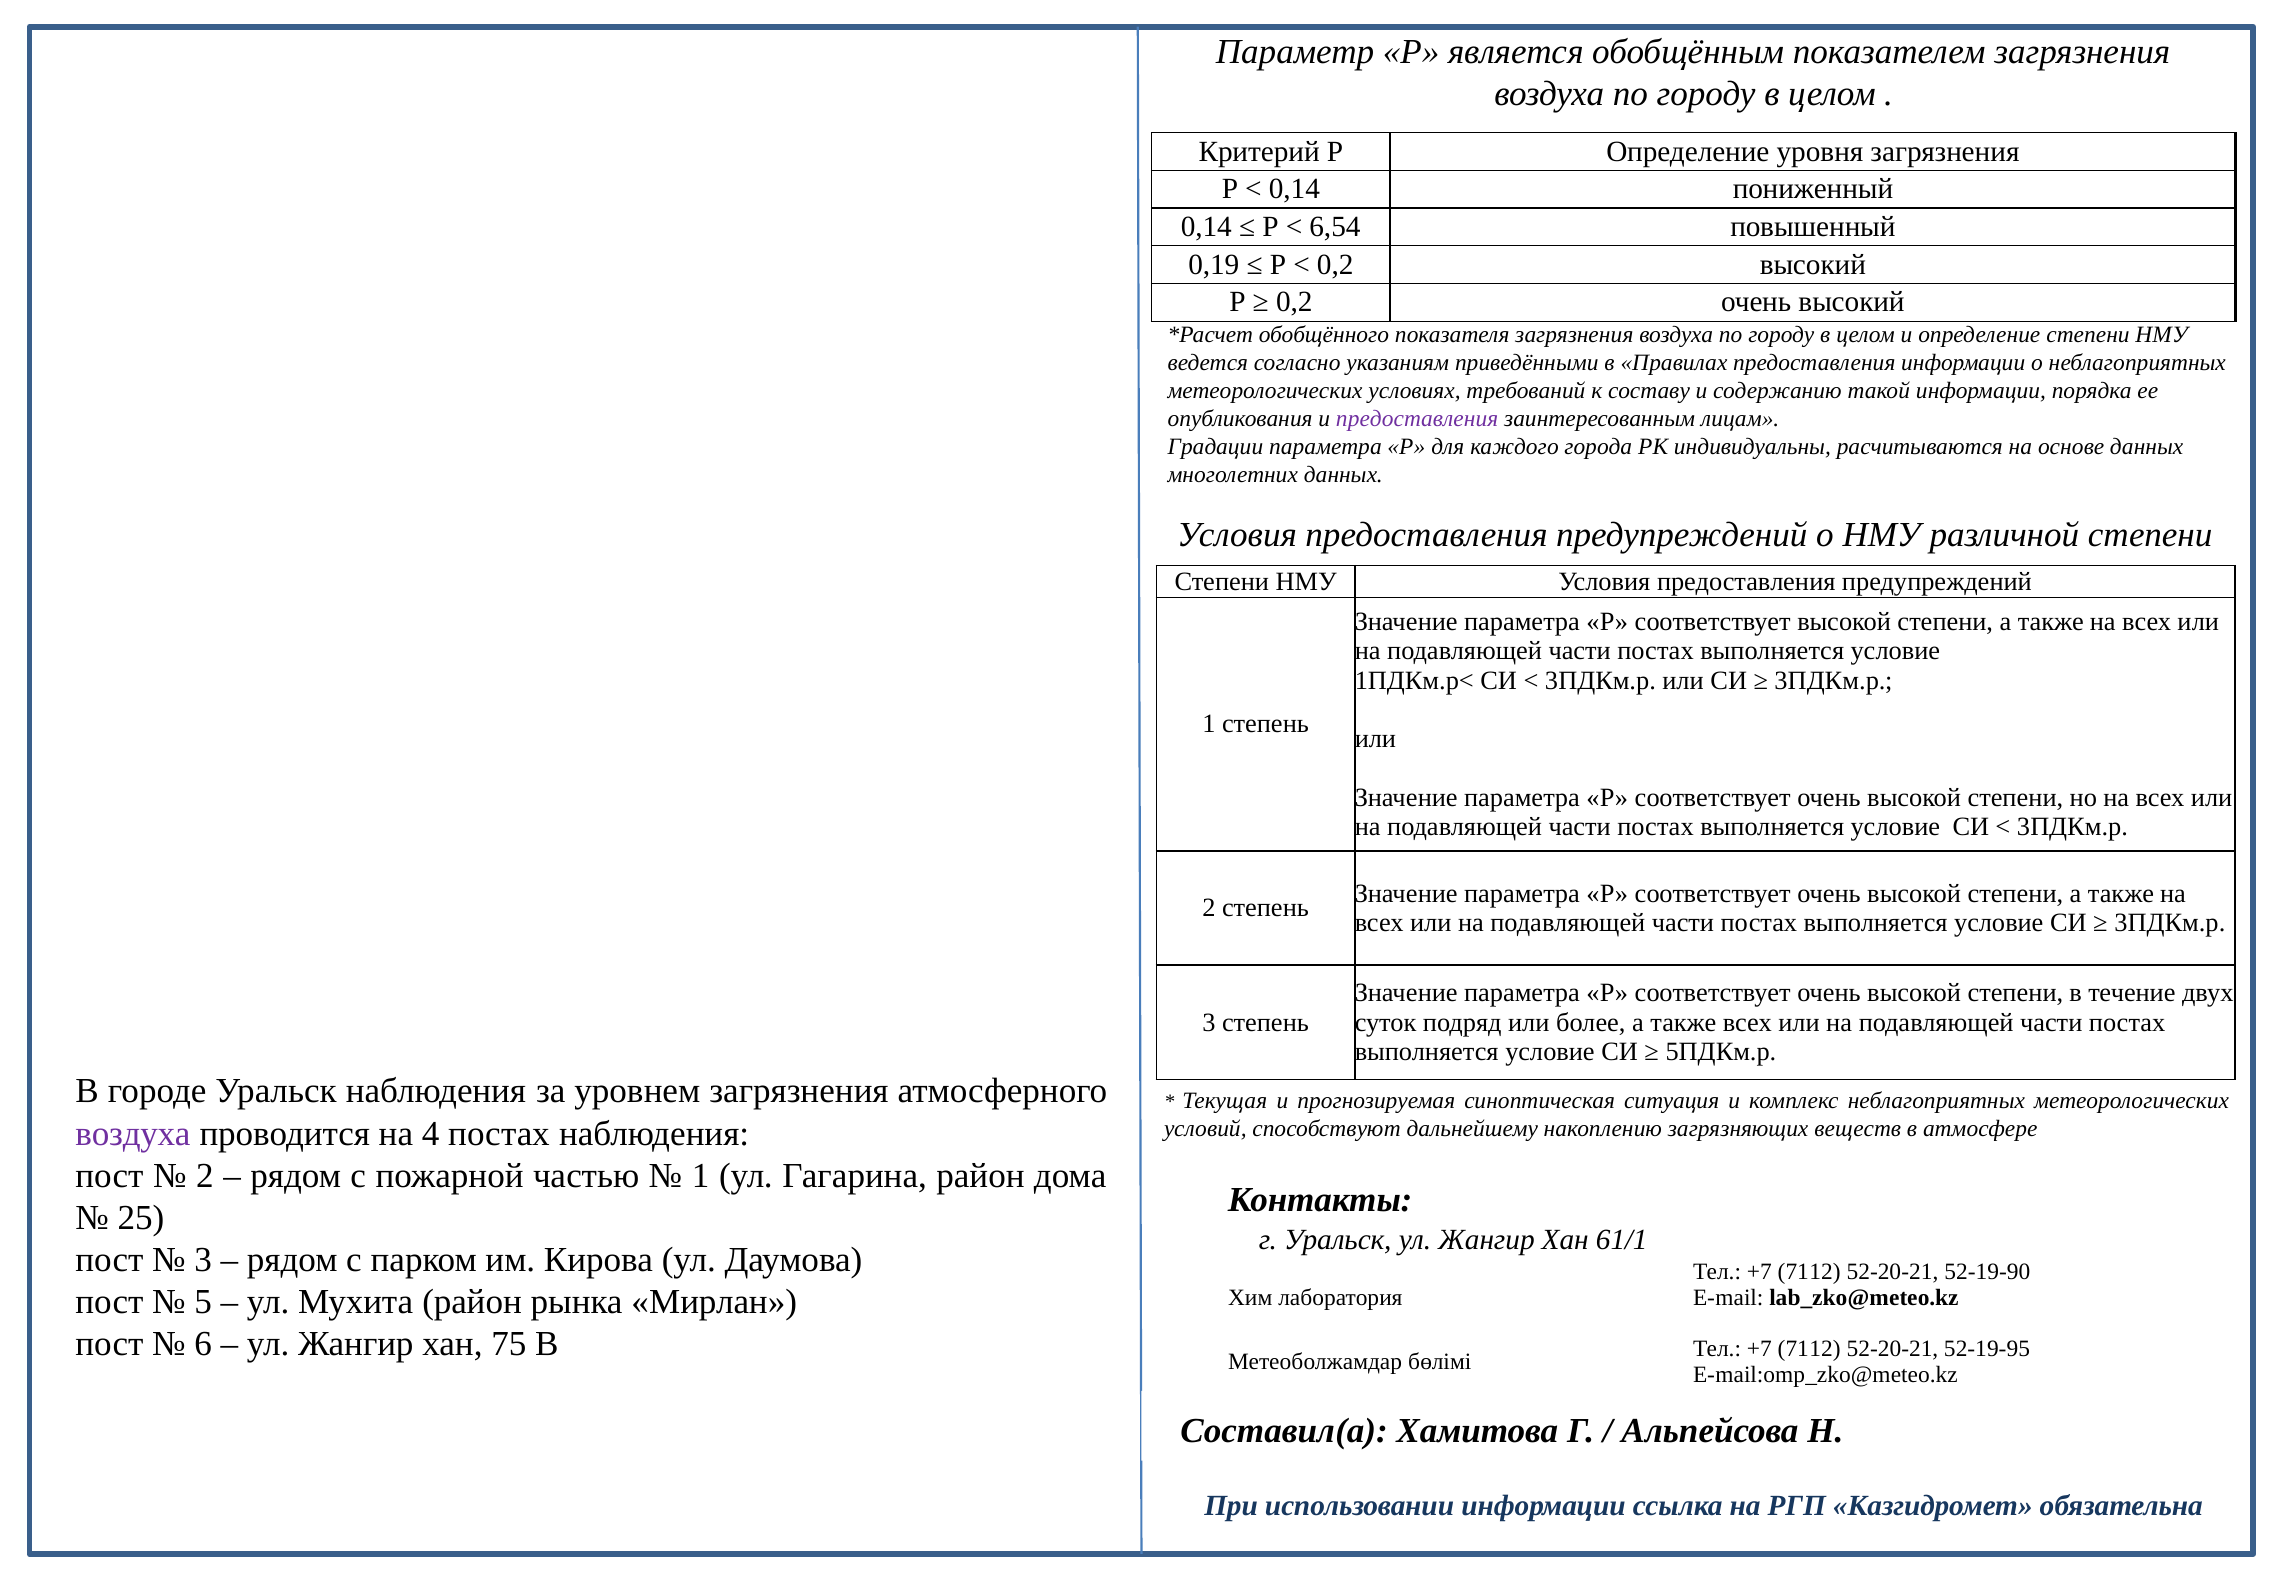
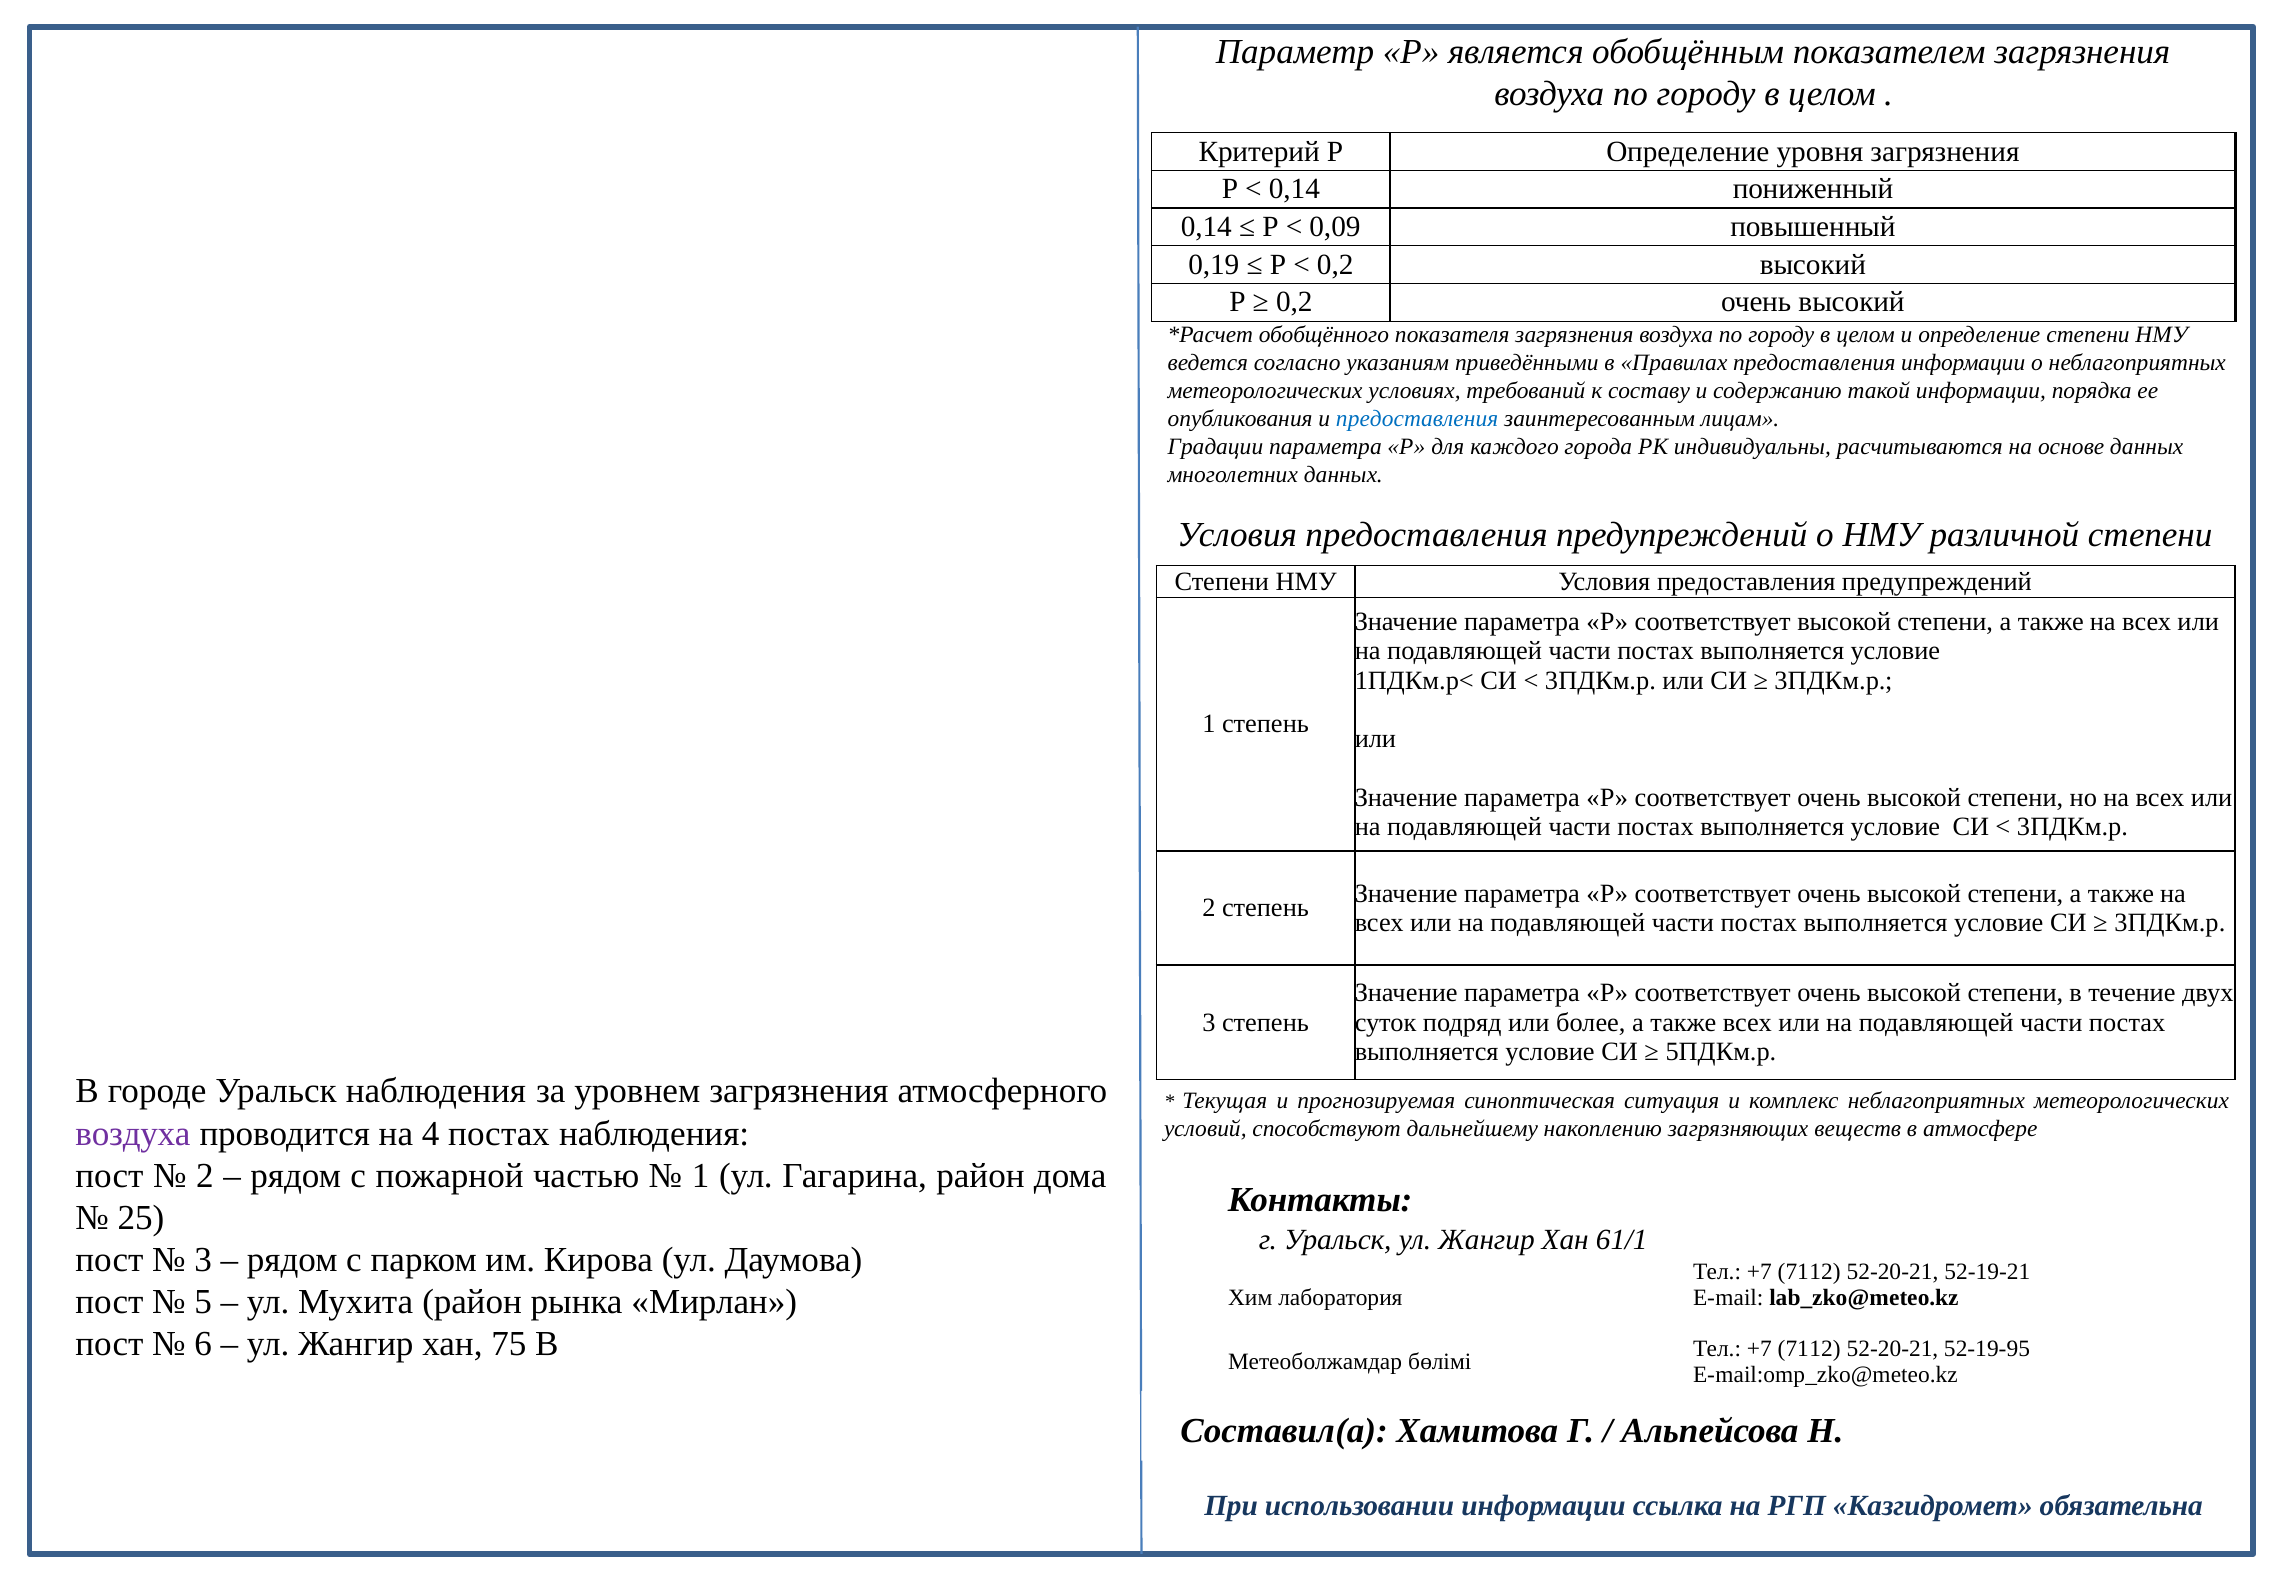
6,54: 6,54 -> 0,09
предоставления at (1417, 419) colour: purple -> blue
52-19-90: 52-19-90 -> 52-19-21
